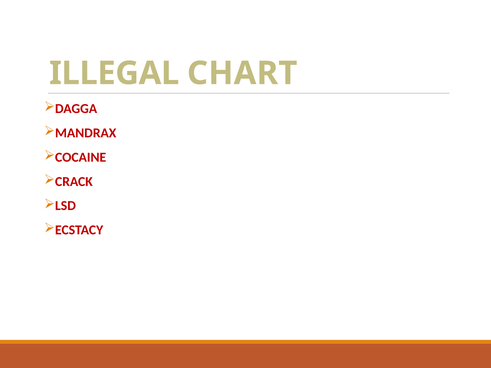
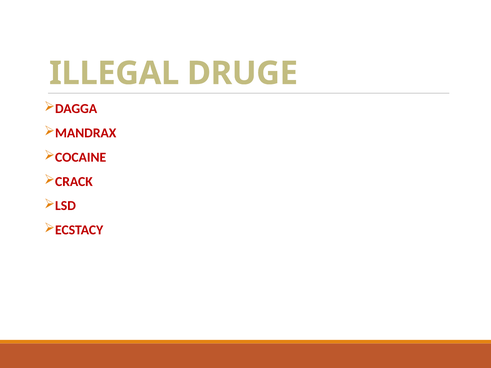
CHART: CHART -> DRUGE
